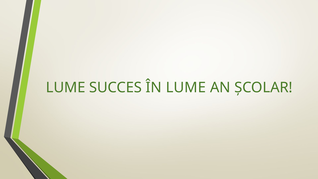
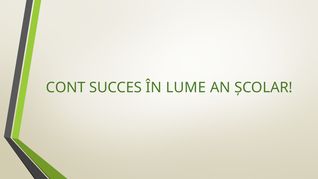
LUME at (66, 87): LUME -> CONT
